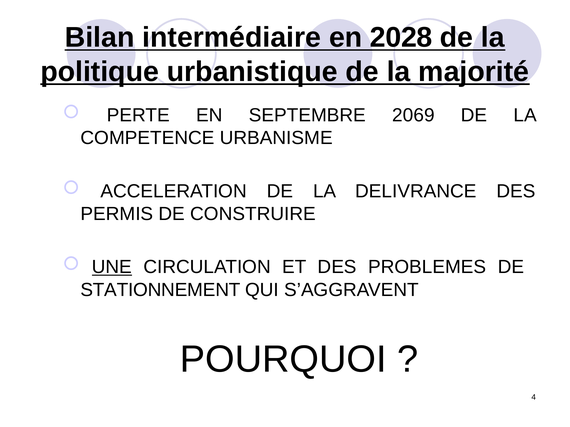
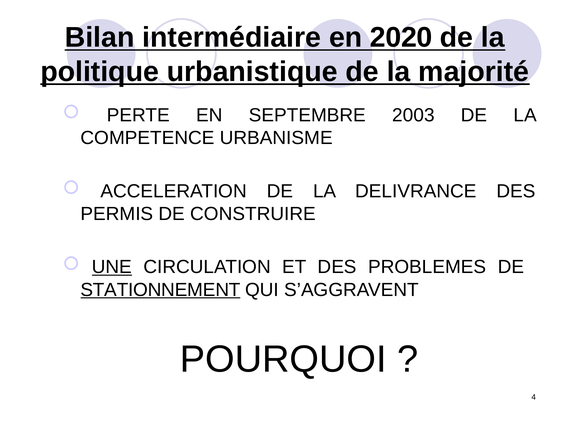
2028: 2028 -> 2020
2069: 2069 -> 2003
STATIONNEMENT underline: none -> present
